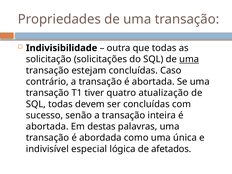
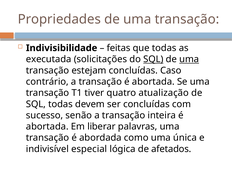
outra: outra -> feitas
solicitação: solicitação -> executada
SQL at (153, 59) underline: none -> present
destas: destas -> liberar
